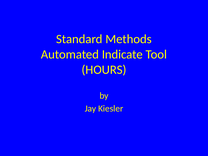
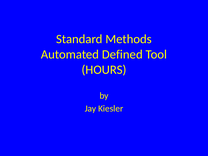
Indicate: Indicate -> Defined
